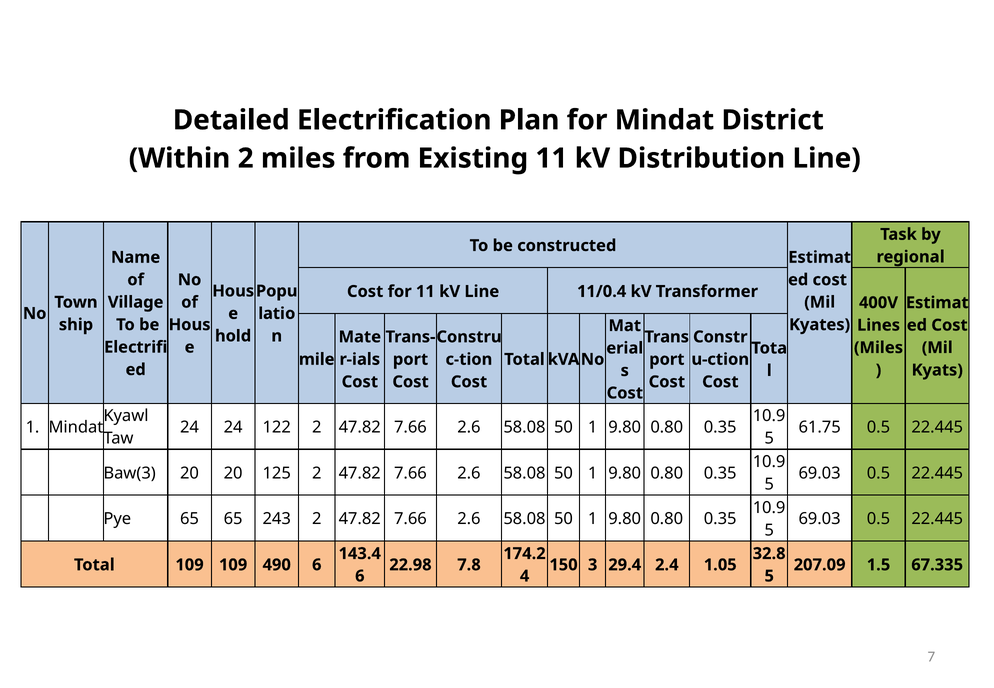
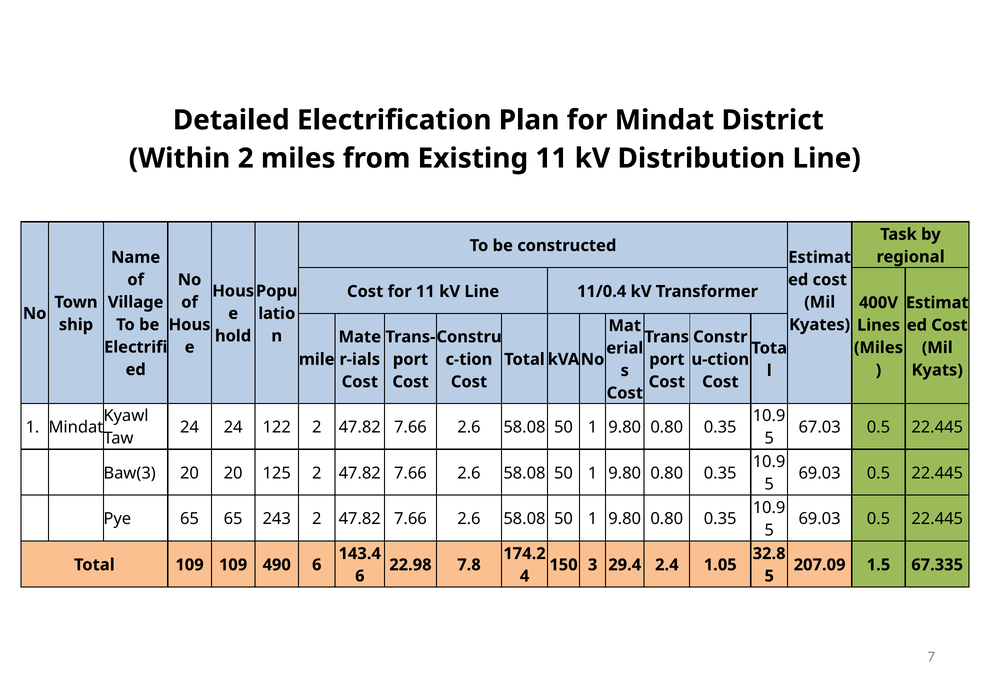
61.75: 61.75 -> 67.03
